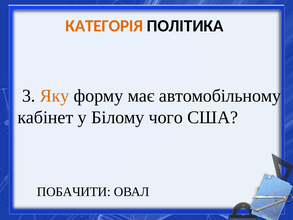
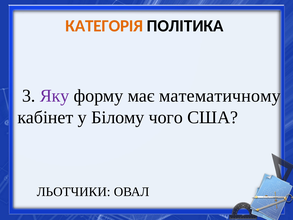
Яку colour: orange -> purple
автомобільному: автомобільному -> математичному
ПОБАЧИТИ: ПОБАЧИТИ -> ЛЬОТЧИКИ
